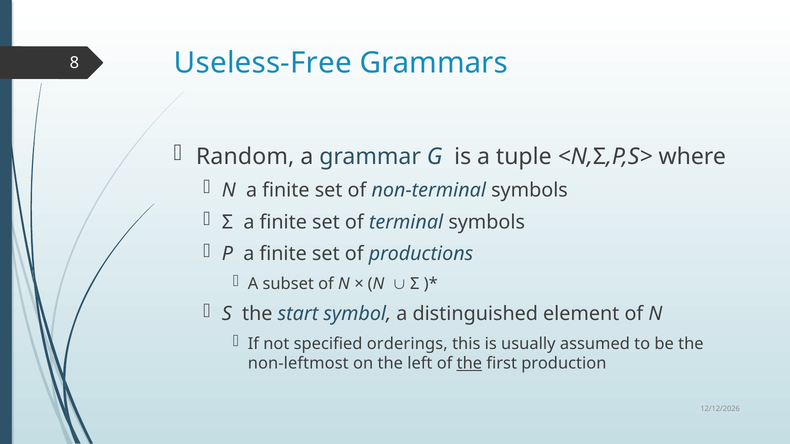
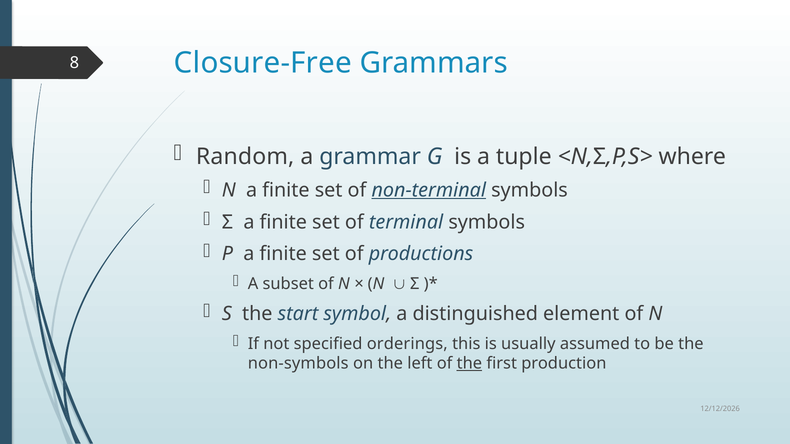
Useless-Free: Useless-Free -> Closure-Free
non-terminal underline: none -> present
non-leftmost: non-leftmost -> non-symbols
